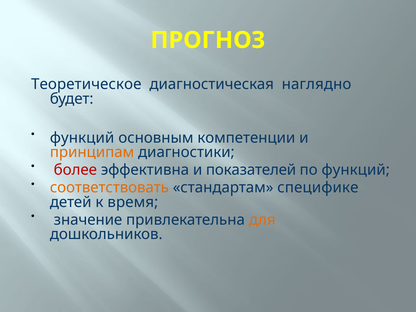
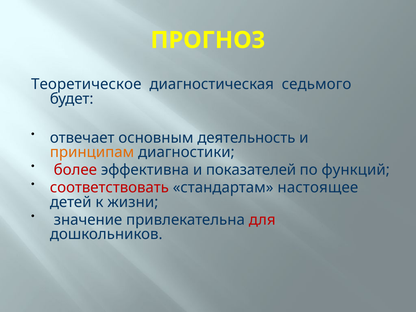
наглядно: наглядно -> седьмого
функций at (82, 138): функций -> отвечает
компетенции: компетенции -> деятельность
соответствовать colour: orange -> red
специфике: специфике -> настоящее
время: время -> жизни
для colour: orange -> red
